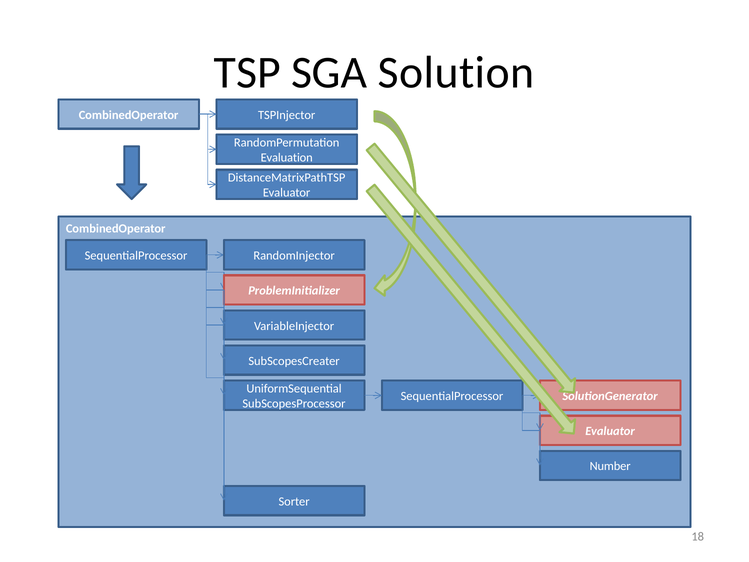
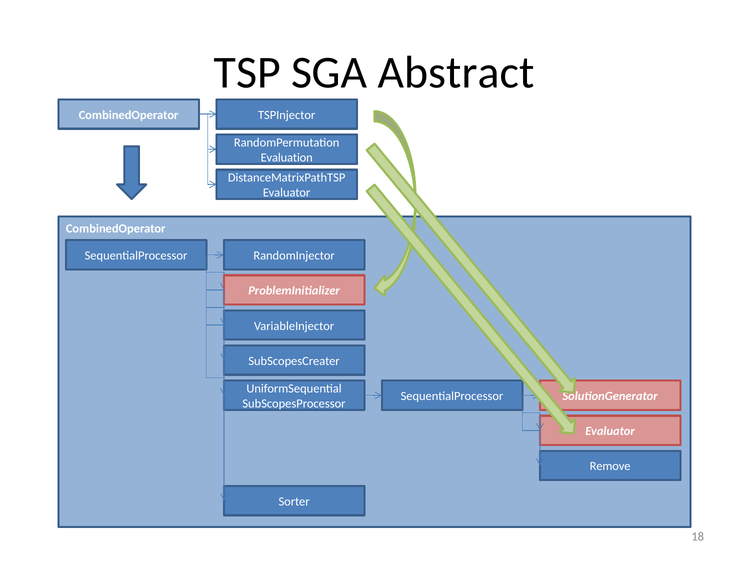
Solution: Solution -> Abstract
Number: Number -> Remove
